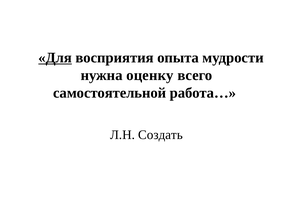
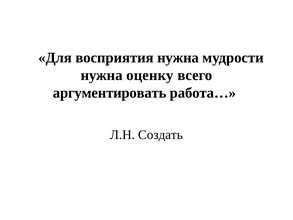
Для underline: present -> none
восприятия опыта: опыта -> нужна
самостоятельной: самостоятельной -> аргументировать
